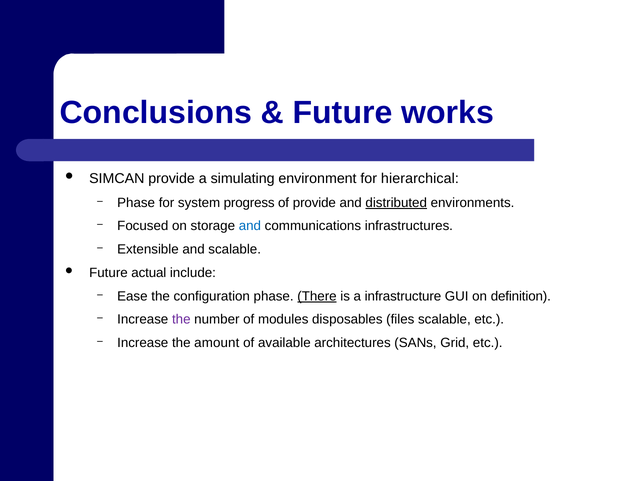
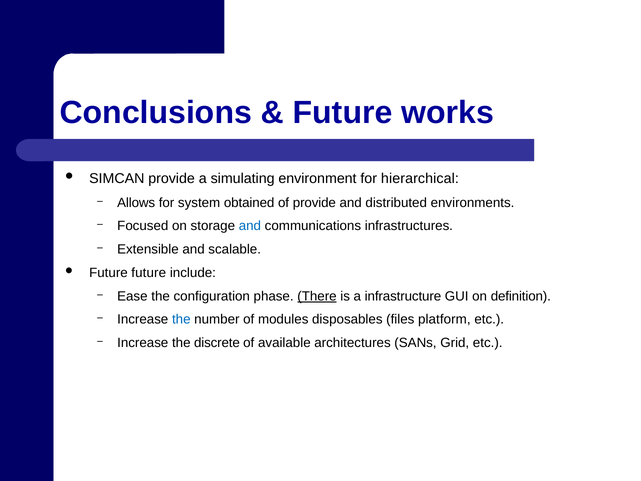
Phase at (136, 203): Phase -> Allows
progress: progress -> obtained
distributed underline: present -> none
Future actual: actual -> future
the at (181, 319) colour: purple -> blue
files scalable: scalable -> platform
amount: amount -> discrete
